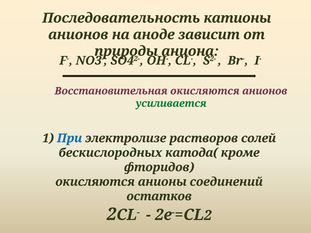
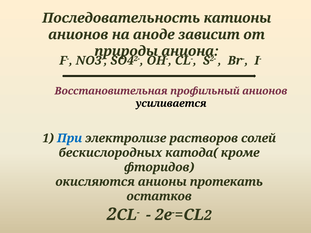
Восстановительная окисляются: окисляются -> профильный
усиливается colour: green -> black
соединений: соединений -> протекать
